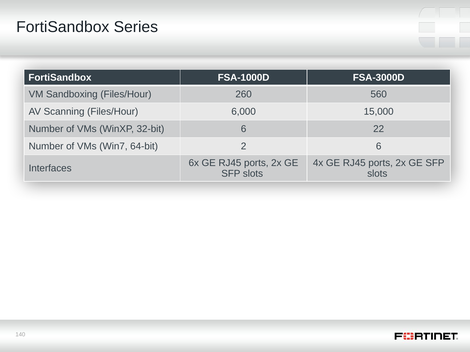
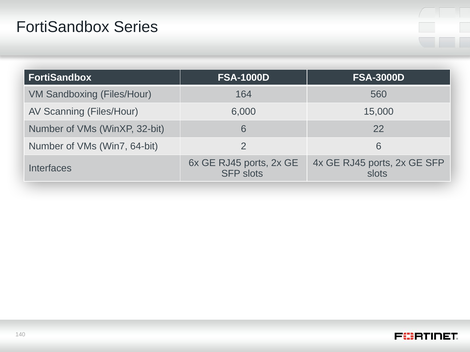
260: 260 -> 164
